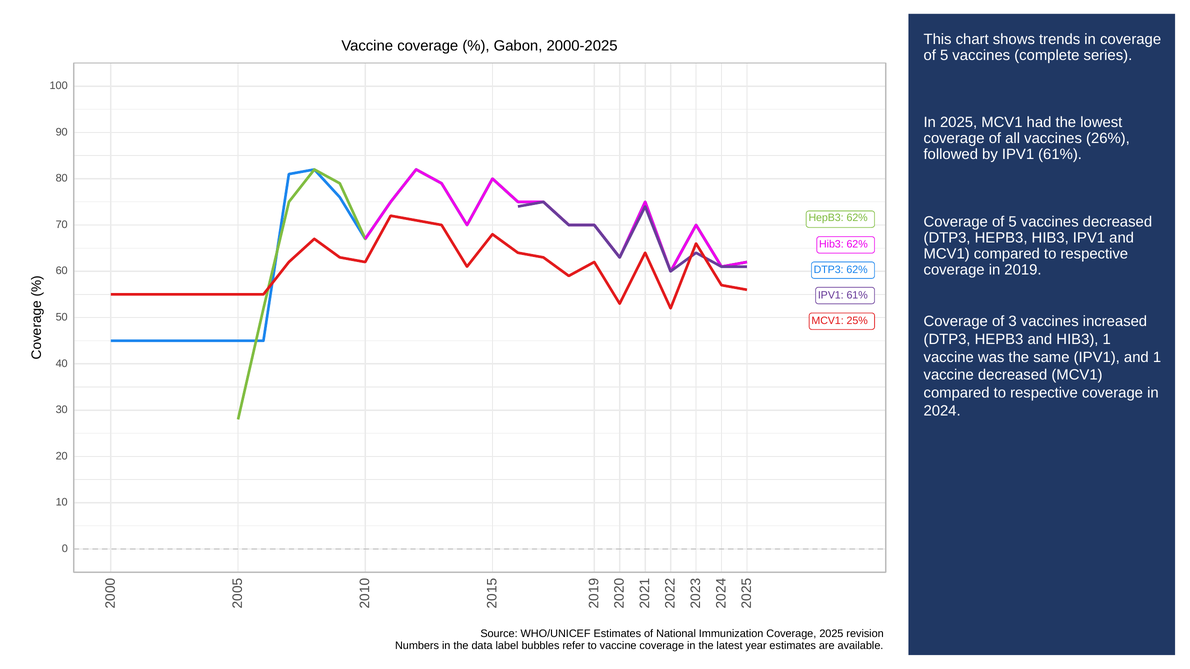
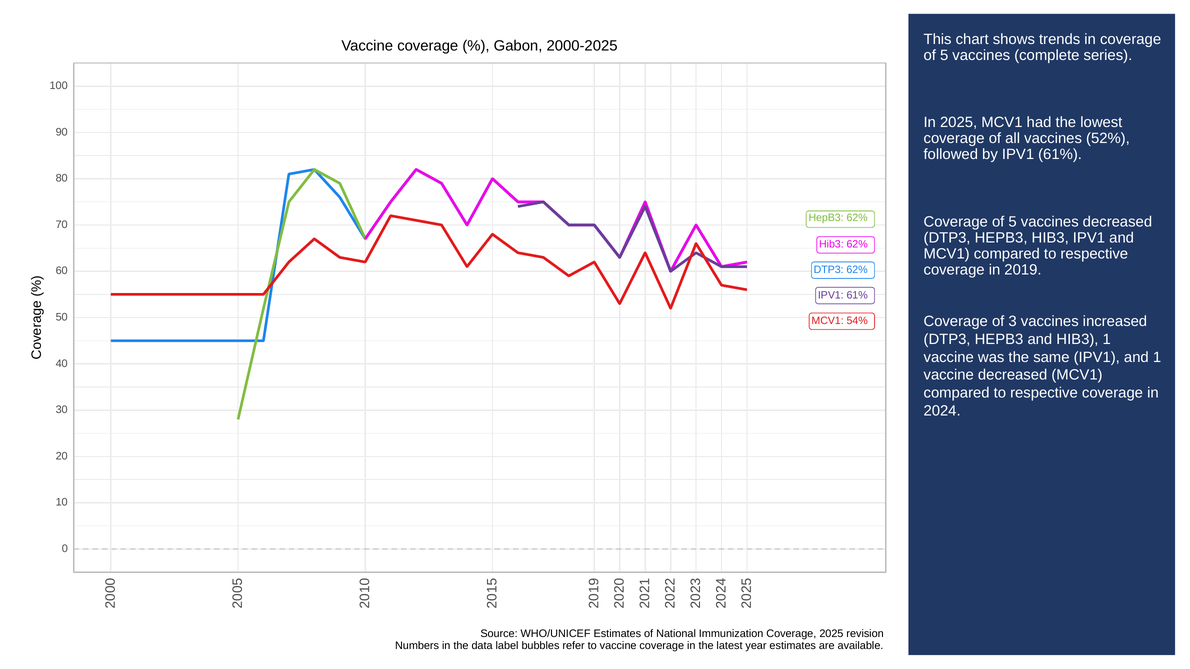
26%: 26% -> 52%
25%: 25% -> 54%
